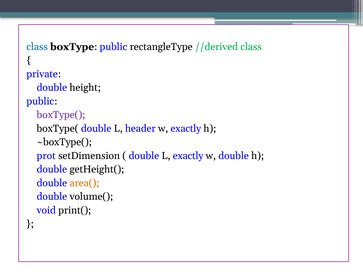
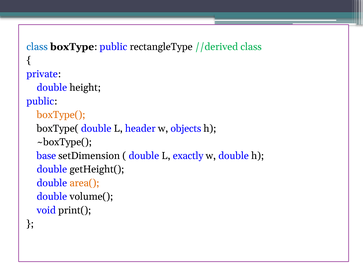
boxType( at (61, 115) colour: purple -> orange
w exactly: exactly -> objects
prot: prot -> base
